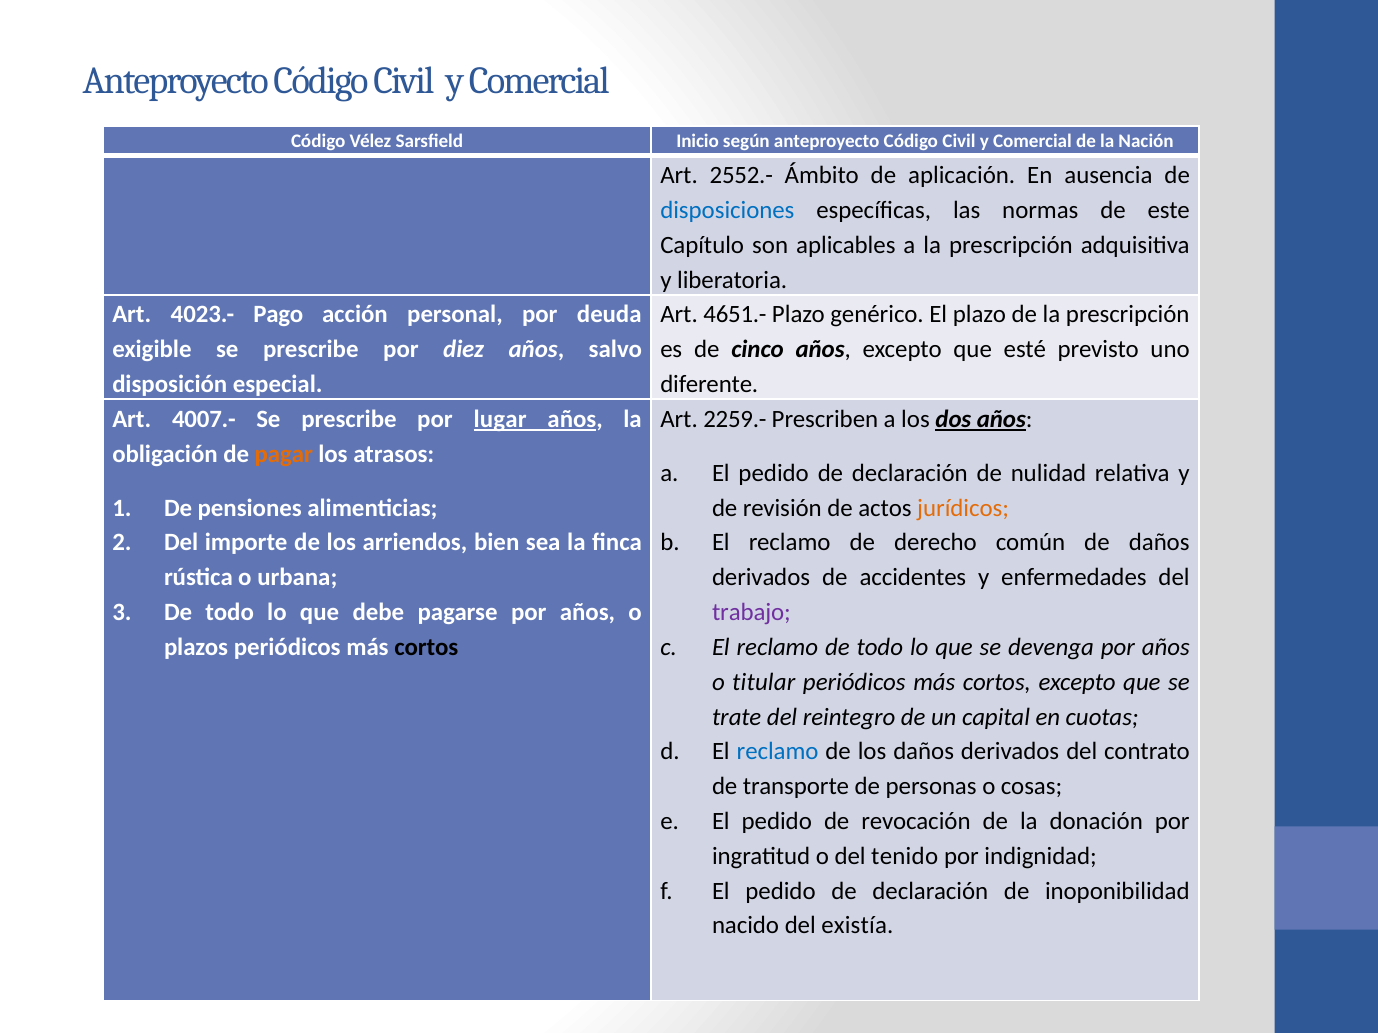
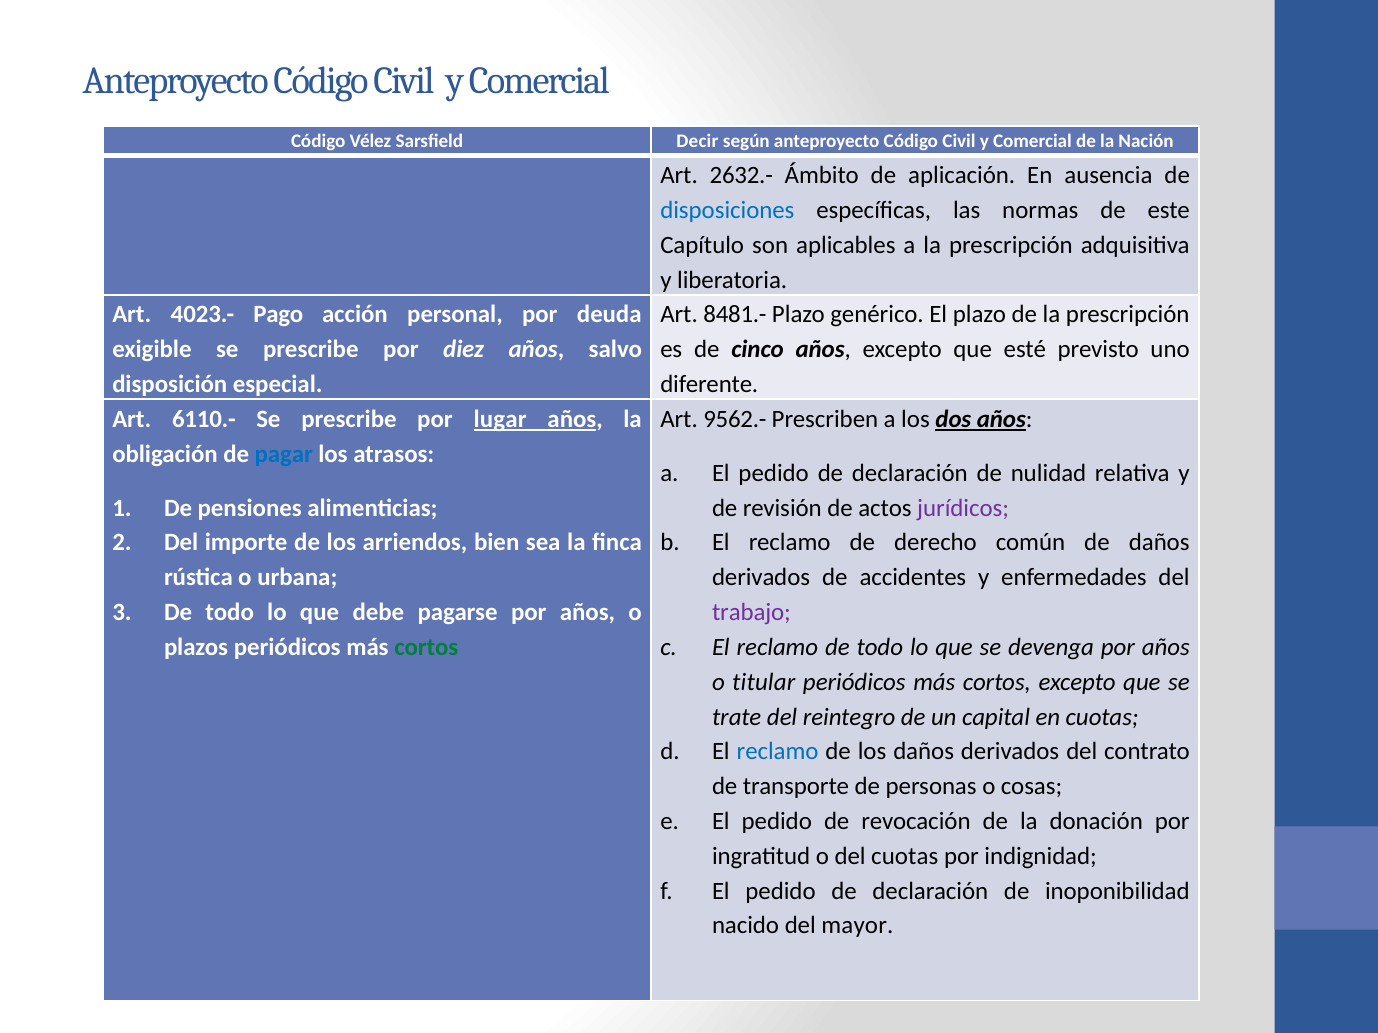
Inicio: Inicio -> Decir
2552.-: 2552.- -> 2632.-
4651.-: 4651.- -> 8481.-
4007.-: 4007.- -> 6110.-
2259.-: 2259.- -> 9562.-
pagar colour: orange -> blue
jurídicos colour: orange -> purple
cortos at (426, 648) colour: black -> green
del tenido: tenido -> cuotas
existía: existía -> mayor
